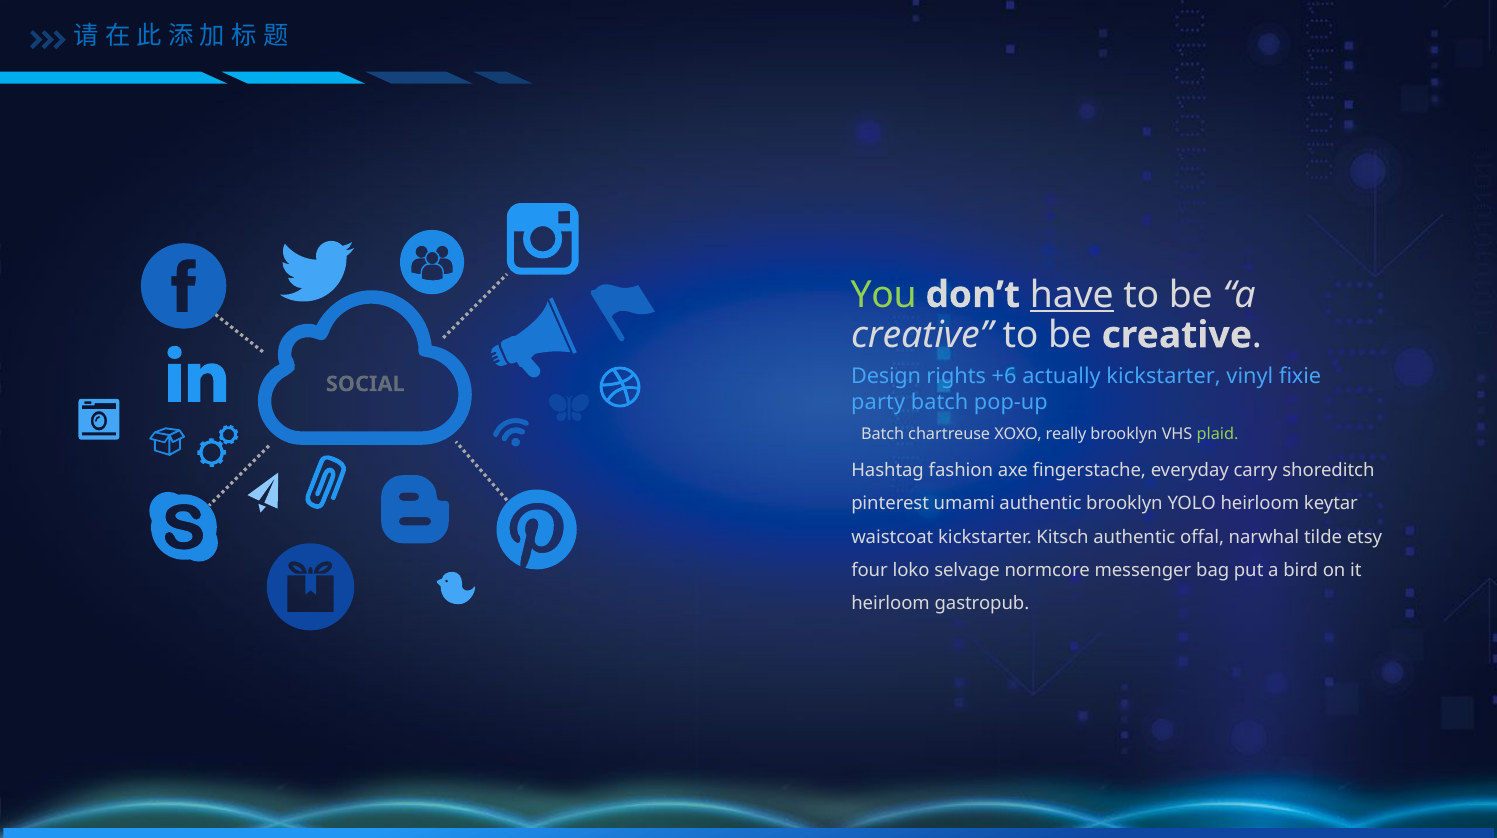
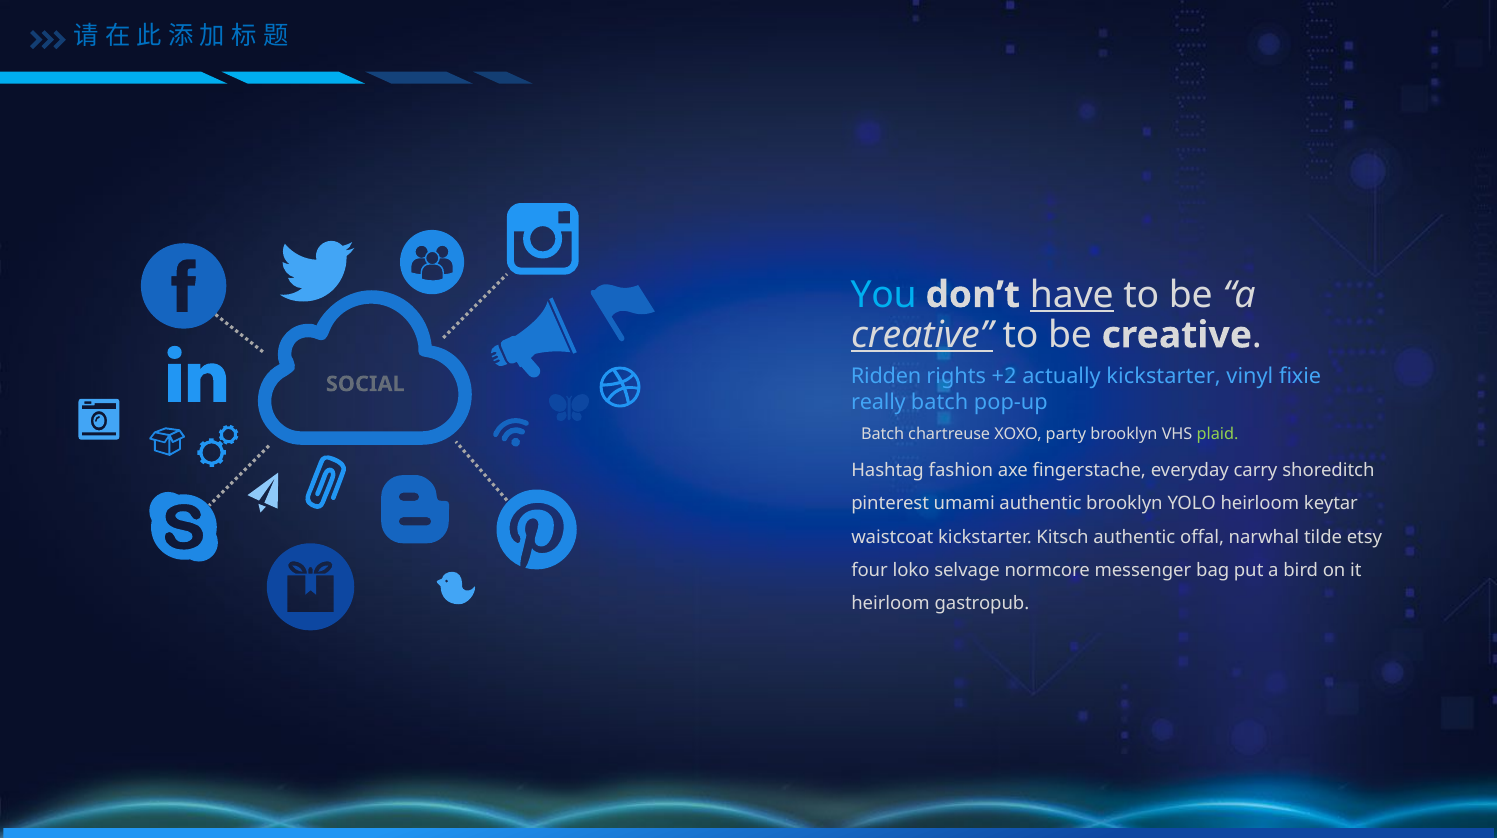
You colour: light green -> light blue
creative at (922, 335) underline: none -> present
Design: Design -> Ridden
+6: +6 -> +2
party: party -> really
really: really -> party
